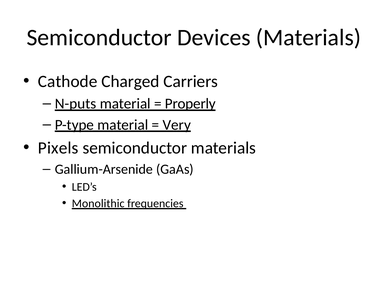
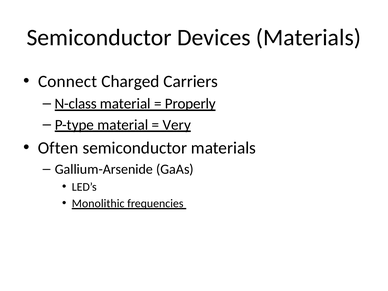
Cathode: Cathode -> Connect
N-puts: N-puts -> N-class
Pixels: Pixels -> Often
